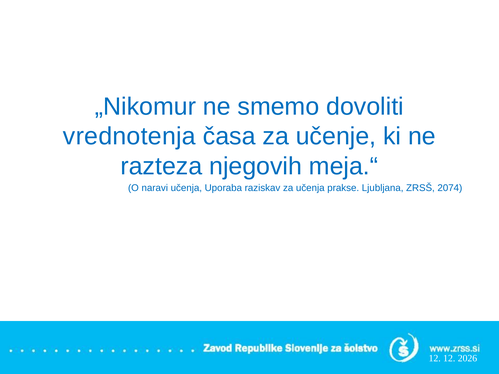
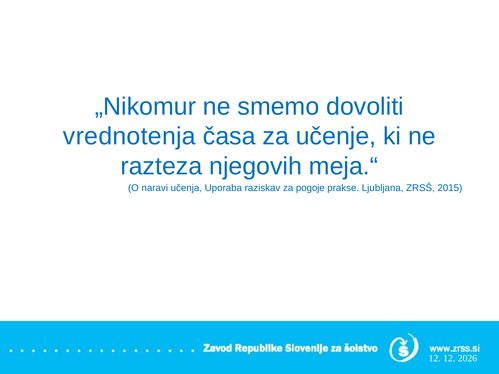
za učenja: učenja -> pogoje
2074: 2074 -> 2015
